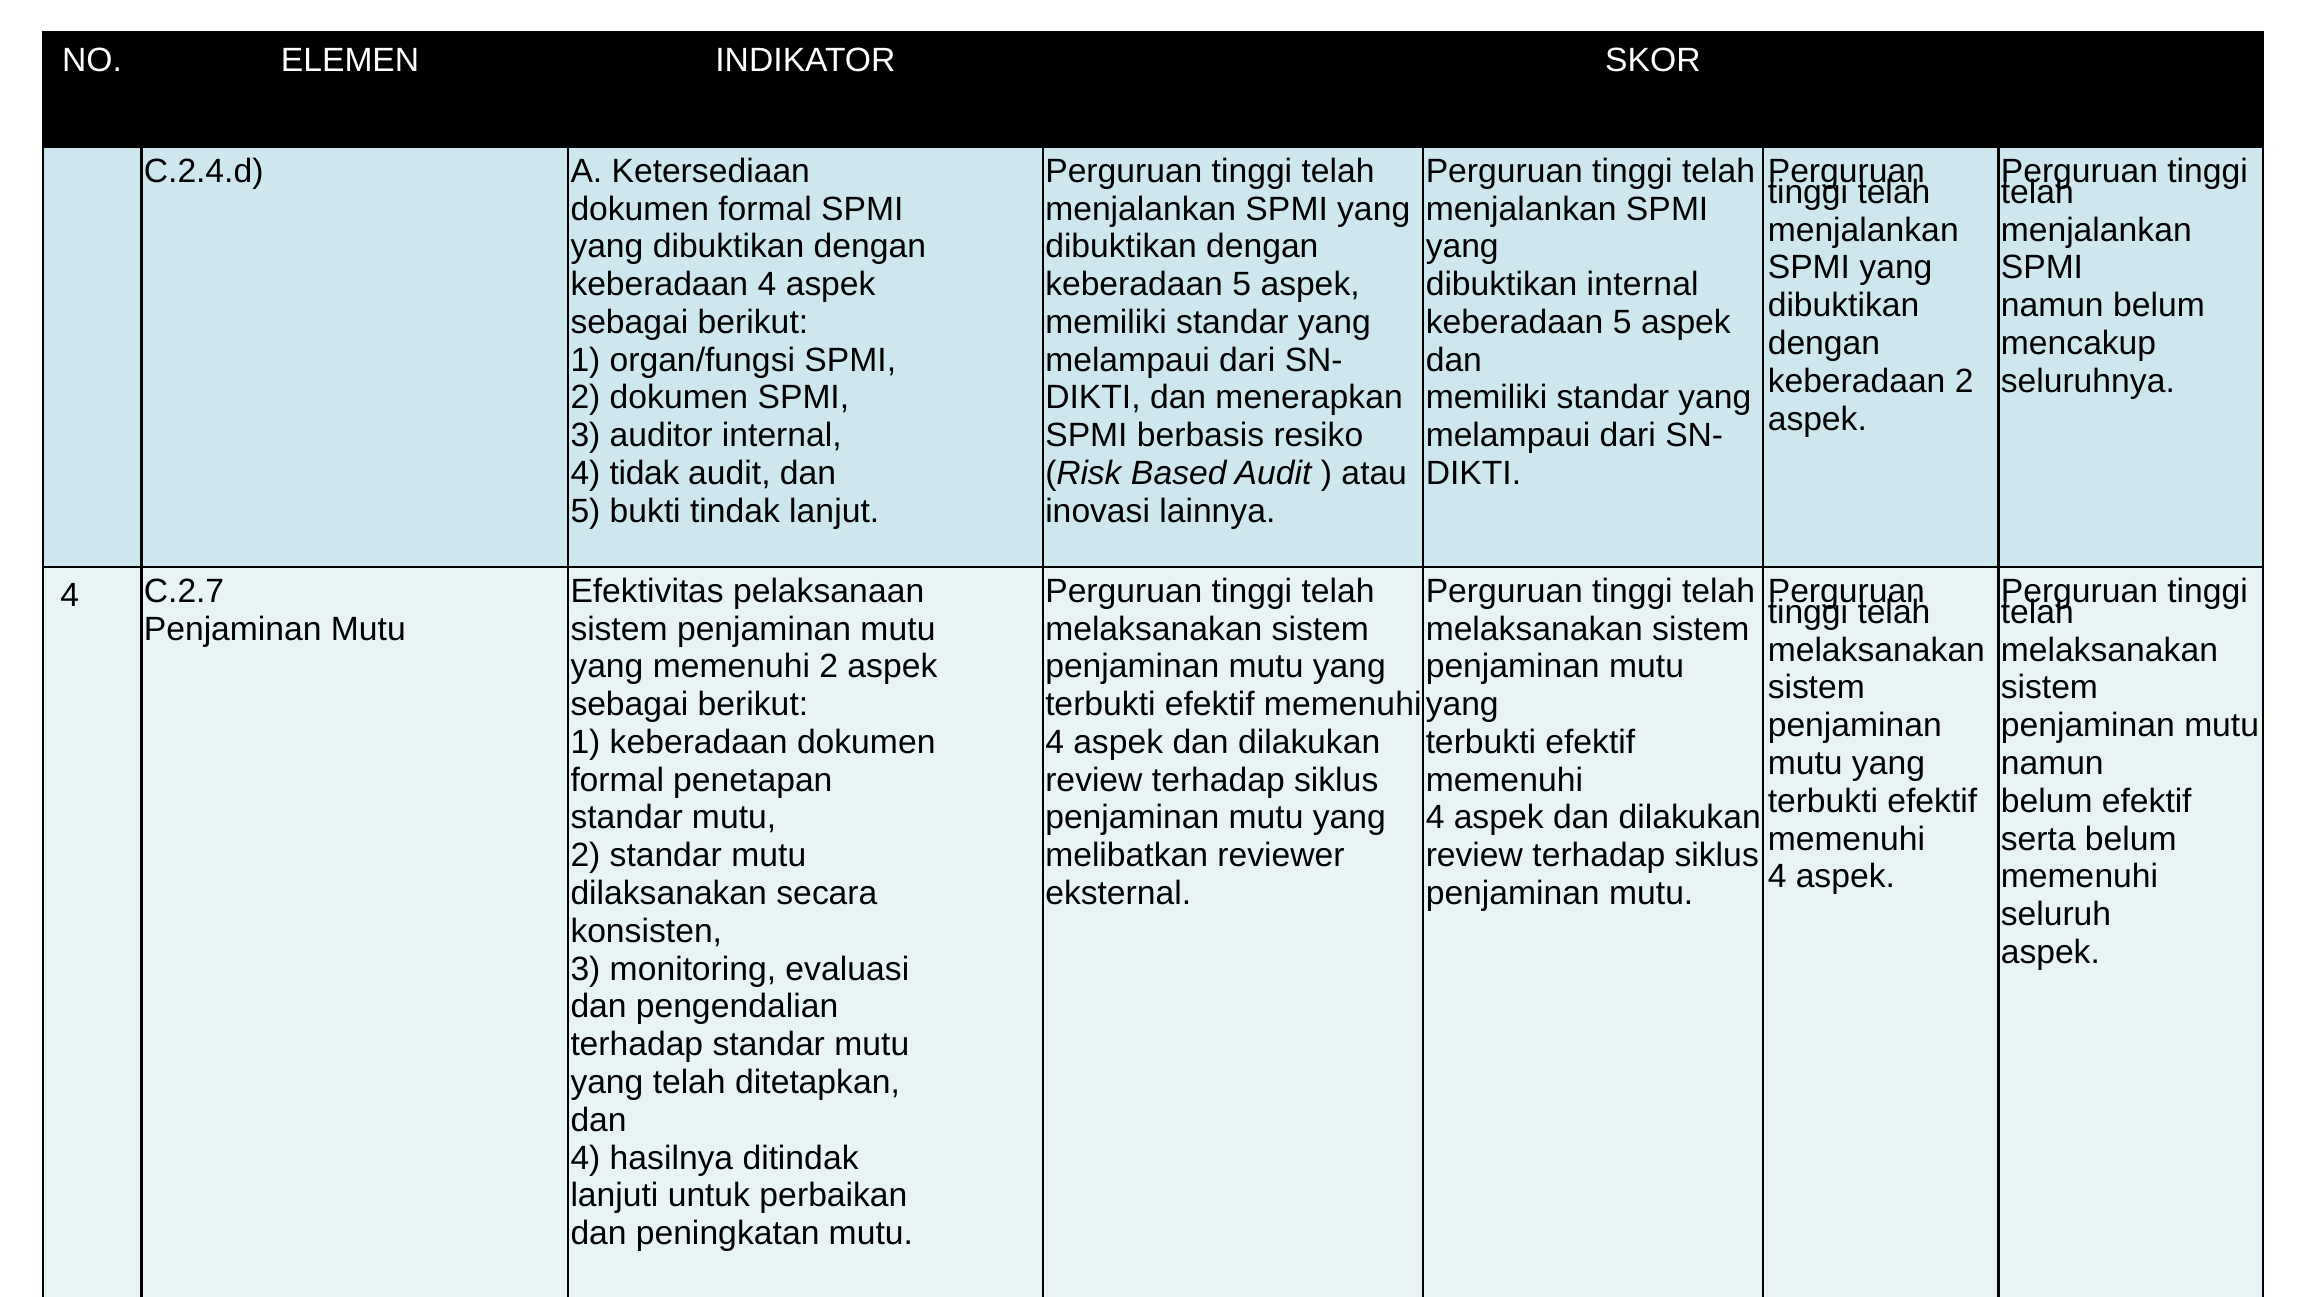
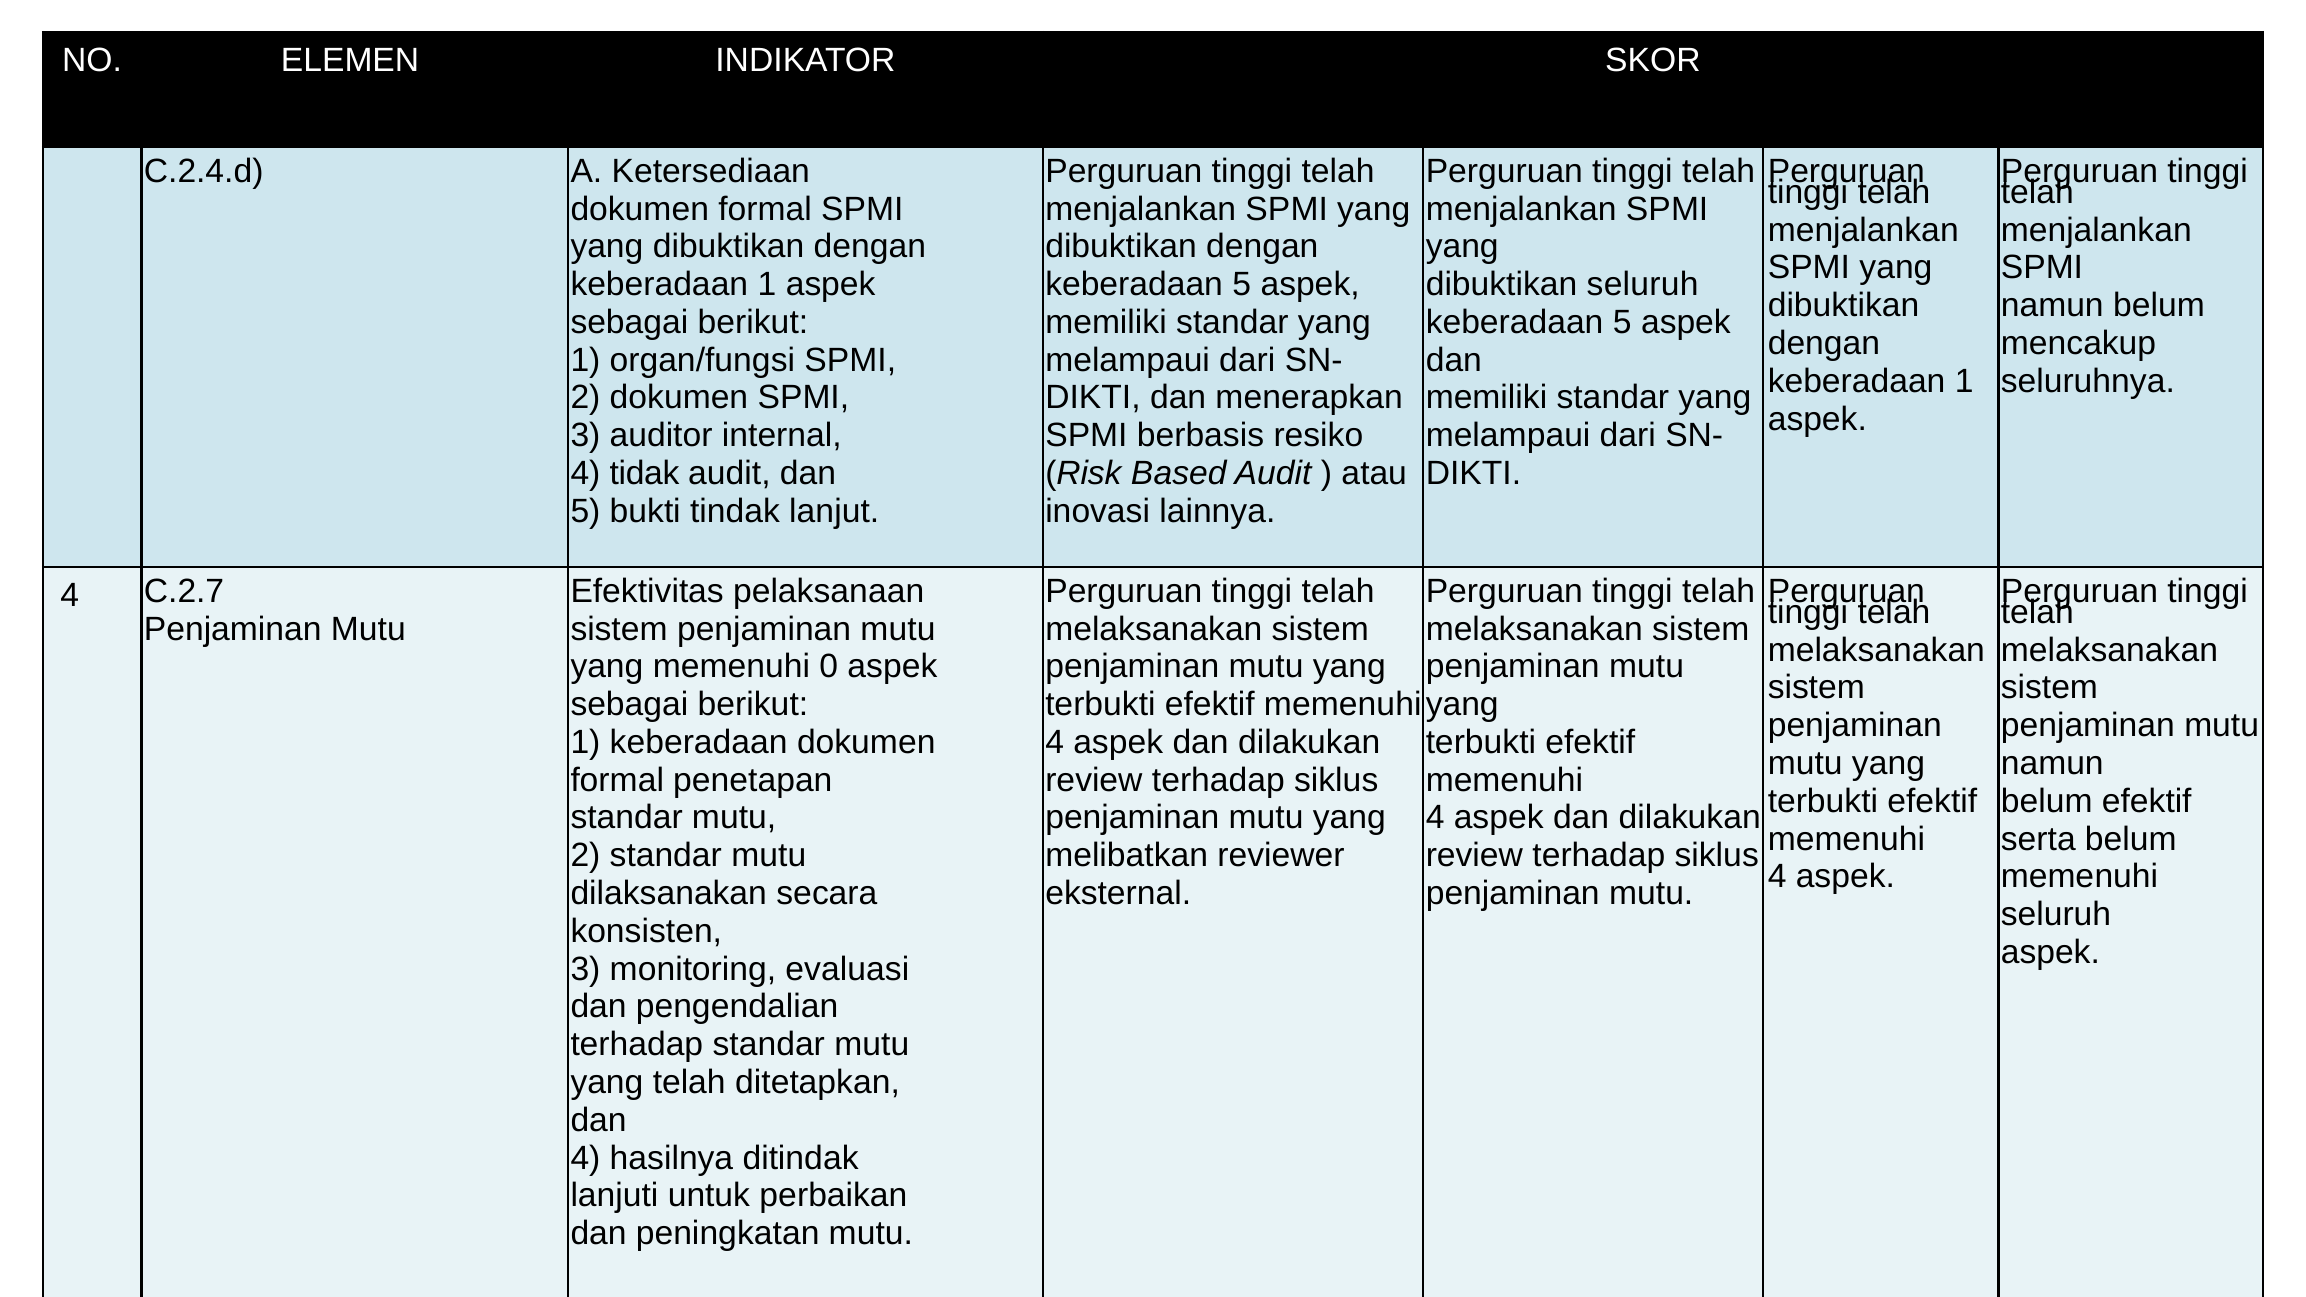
4 at (767, 285): 4 -> 1
dibuktikan internal: internal -> seluruh
2 at (1964, 381): 2 -> 1
memenuhi 2: 2 -> 0
